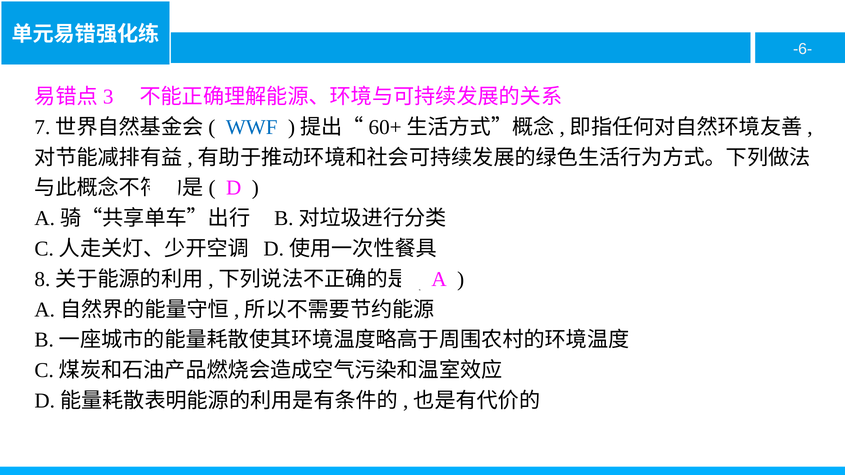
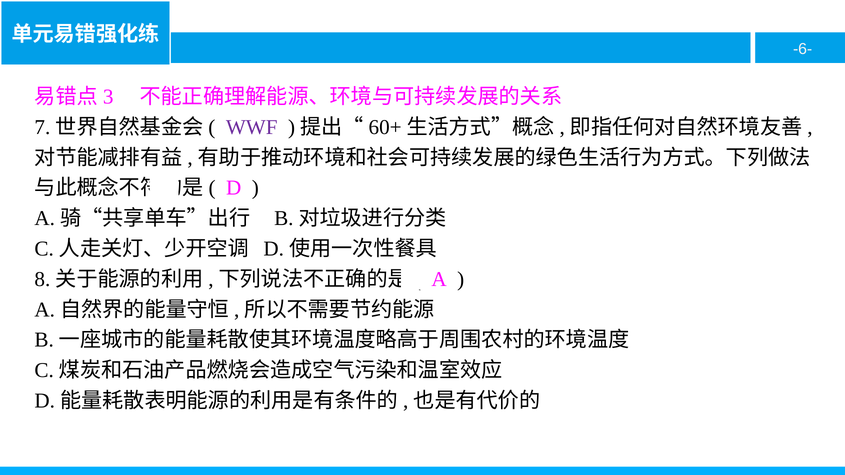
WWF colour: blue -> purple
